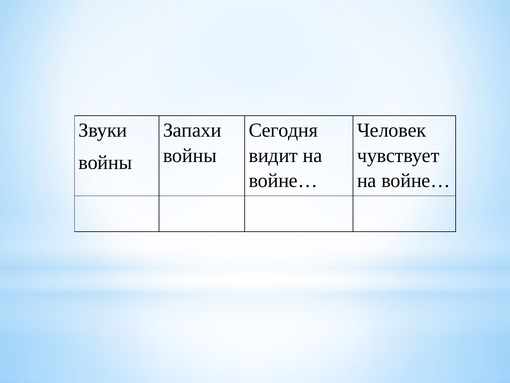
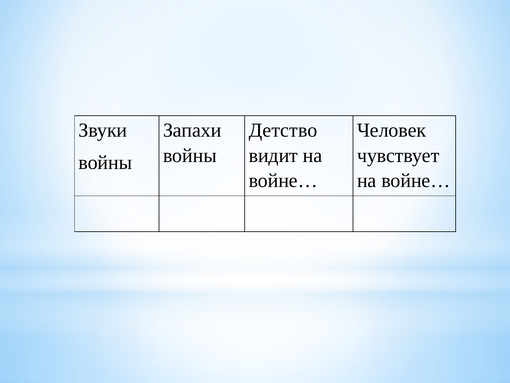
Сегодня: Сегодня -> Детство
